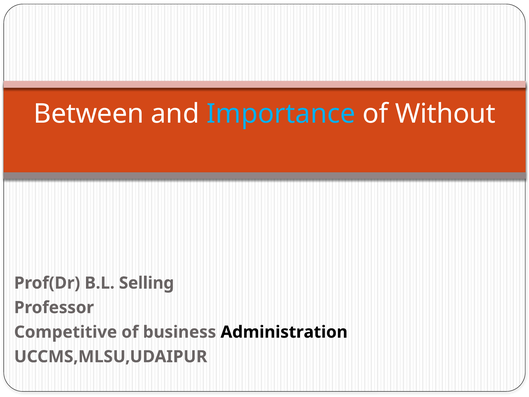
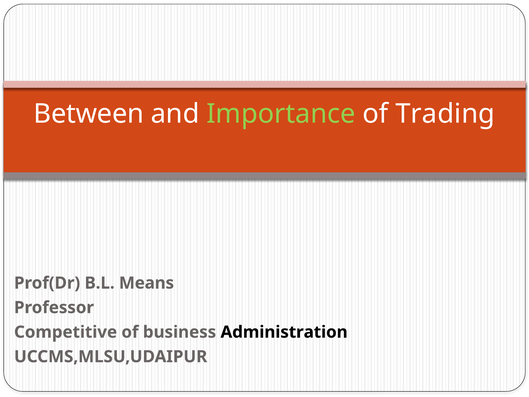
Importance colour: light blue -> light green
Without: Without -> Trading
Selling: Selling -> Means
